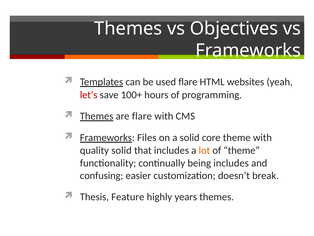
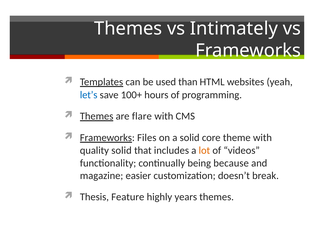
Objectives: Objectives -> Intimately
used flare: flare -> than
let’s colour: red -> blue
of theme: theme -> videos
being includes: includes -> because
confusing: confusing -> magazine
